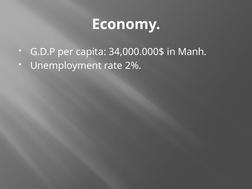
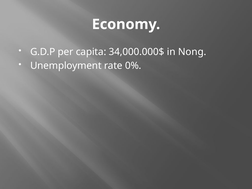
Manh: Manh -> Nong
2%: 2% -> 0%
